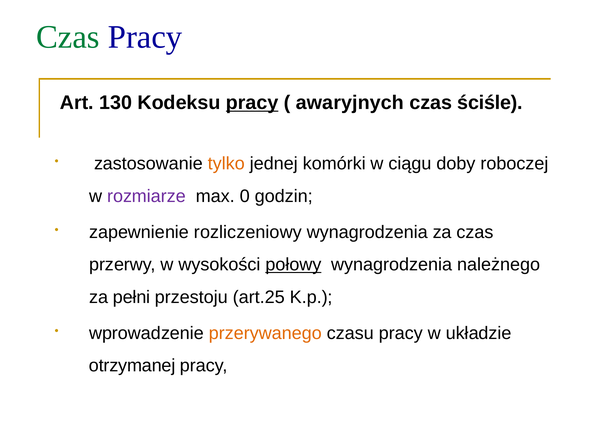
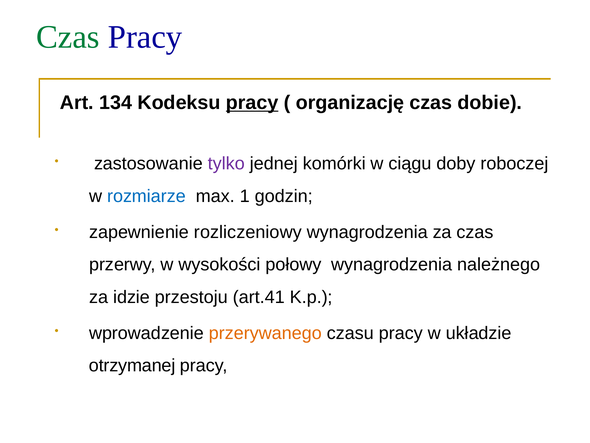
130: 130 -> 134
awaryjnych: awaryjnych -> organizację
ściśle: ściśle -> dobie
tylko colour: orange -> purple
rozmiarze colour: purple -> blue
0: 0 -> 1
połowy underline: present -> none
pełni: pełni -> idzie
art.25: art.25 -> art.41
